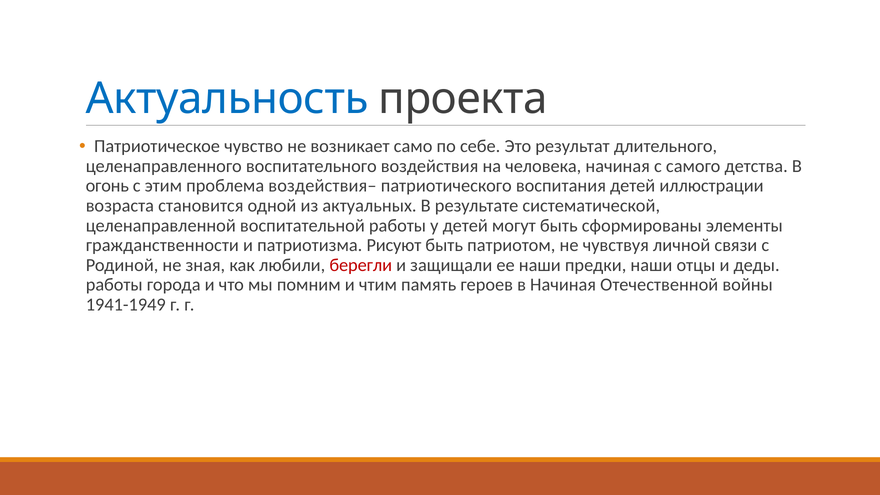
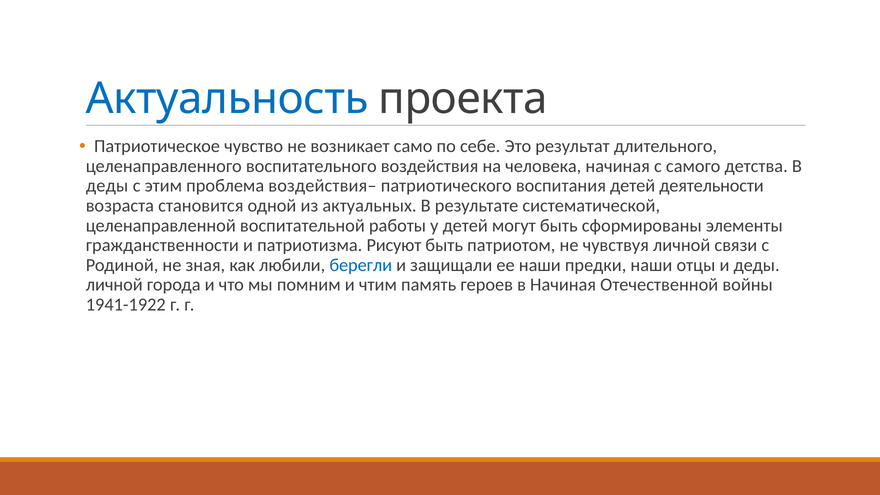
огонь at (107, 186): огонь -> деды
иллюстрации: иллюстрации -> деятельности
берегли colour: red -> blue
работы at (114, 285): работы -> личной
1941-1949: 1941-1949 -> 1941-1922
